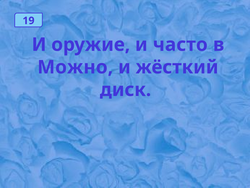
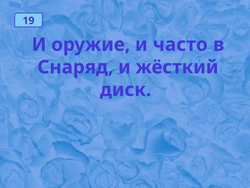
Можно: Можно -> Снаряд
